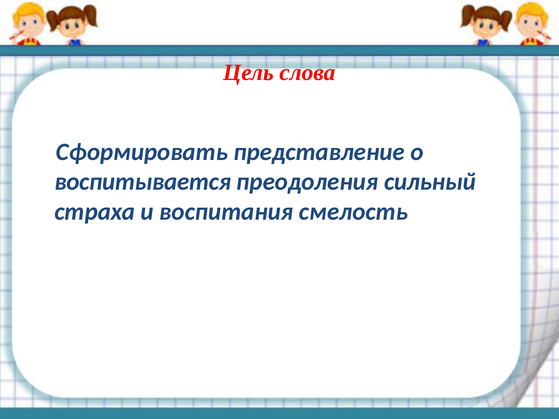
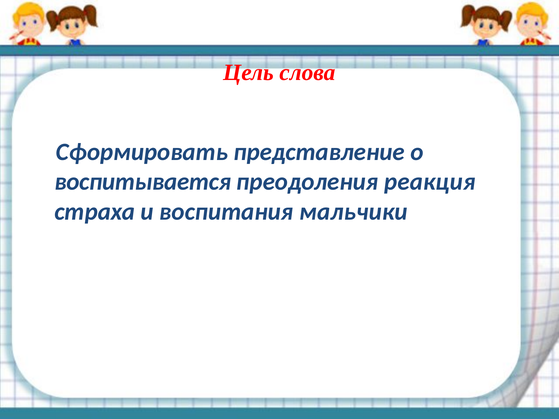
сильный: сильный -> реакция
смелость: смелость -> мальчики
